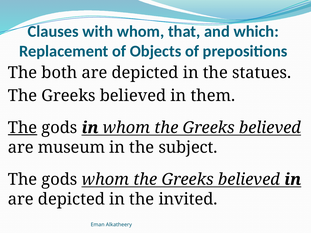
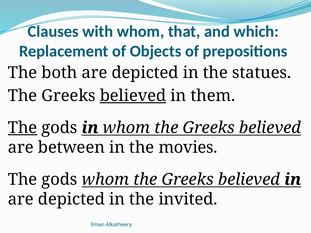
believed at (133, 96) underline: none -> present
museum: museum -> between
subject: subject -> movies
